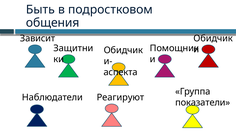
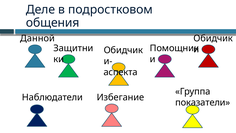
Быть: Быть -> Деле
Зависит: Зависит -> Данной
Реагируют: Реагируют -> Избегание
